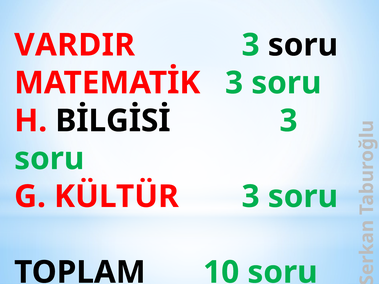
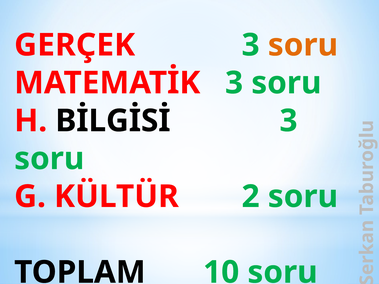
VARDIR: VARDIR -> GERÇEK
soru at (303, 45) colour: black -> orange
KÜLTÜR 3: 3 -> 2
